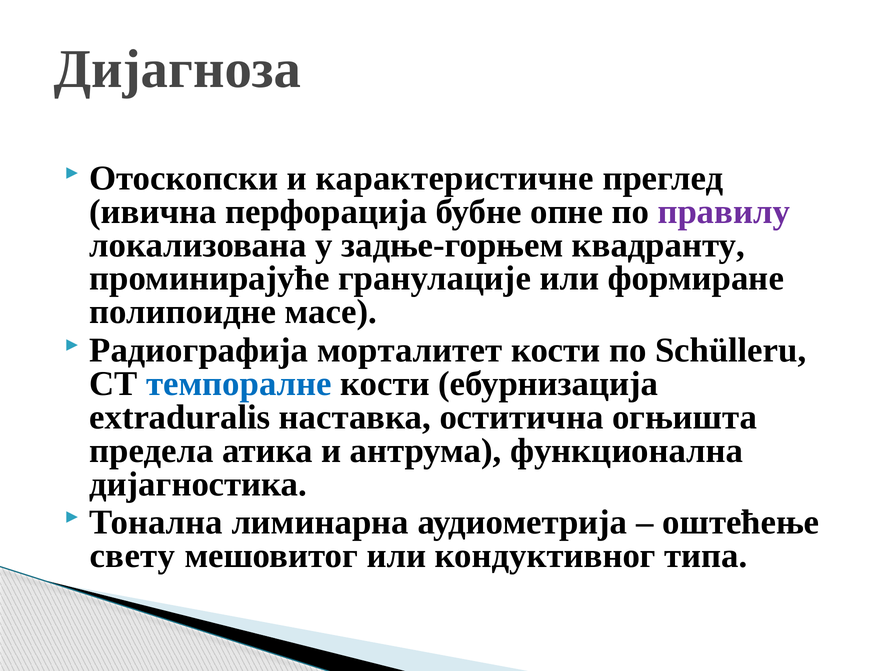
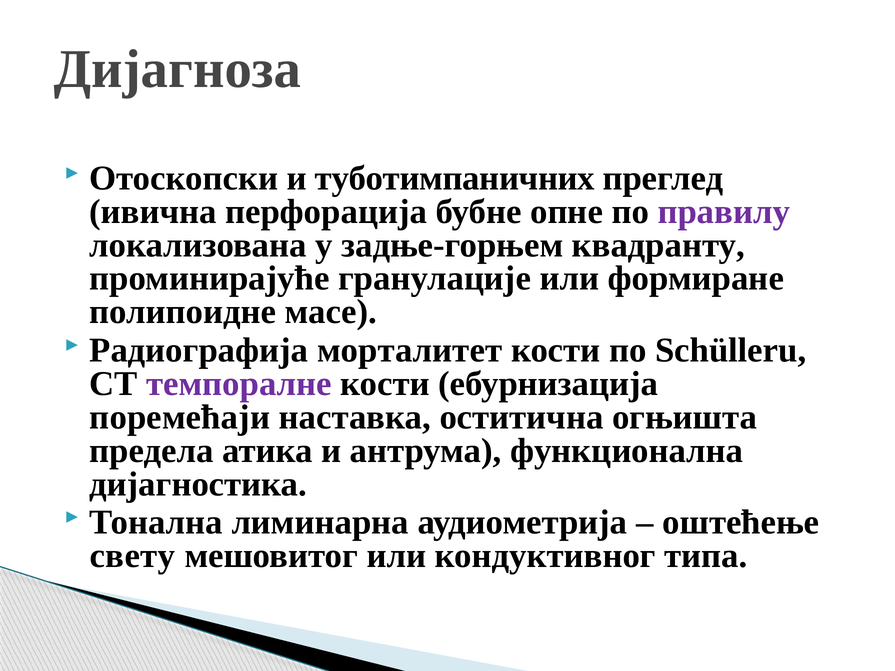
карактеристичне: карактеристичне -> туботимпаничних
темпоралне colour: blue -> purple
extraduralis: extraduralis -> поремећаји
